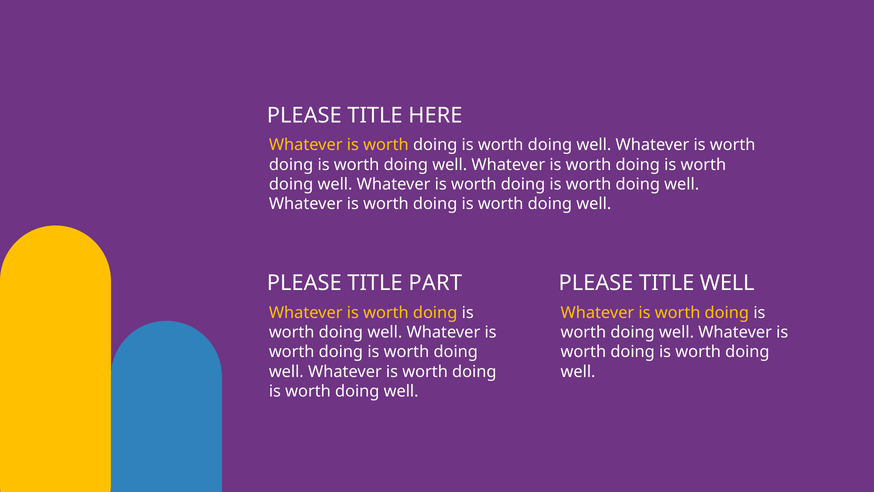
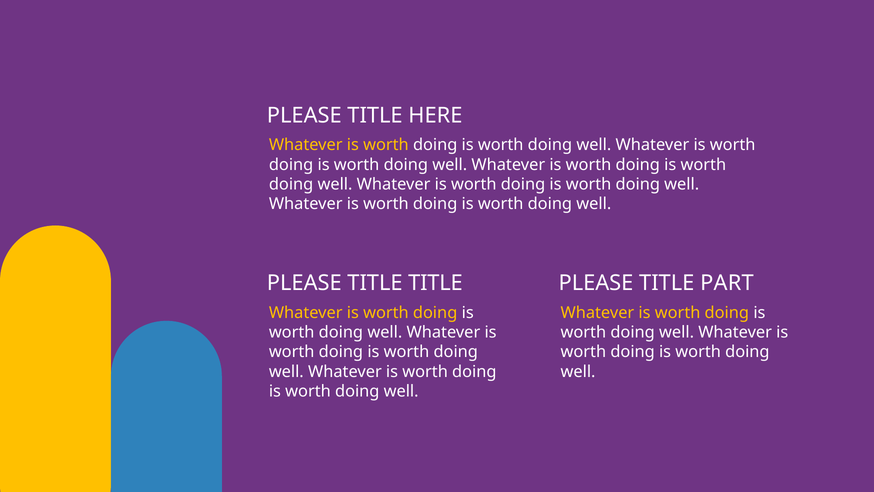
TITLE PART: PART -> TITLE
TITLE WELL: WELL -> PART
